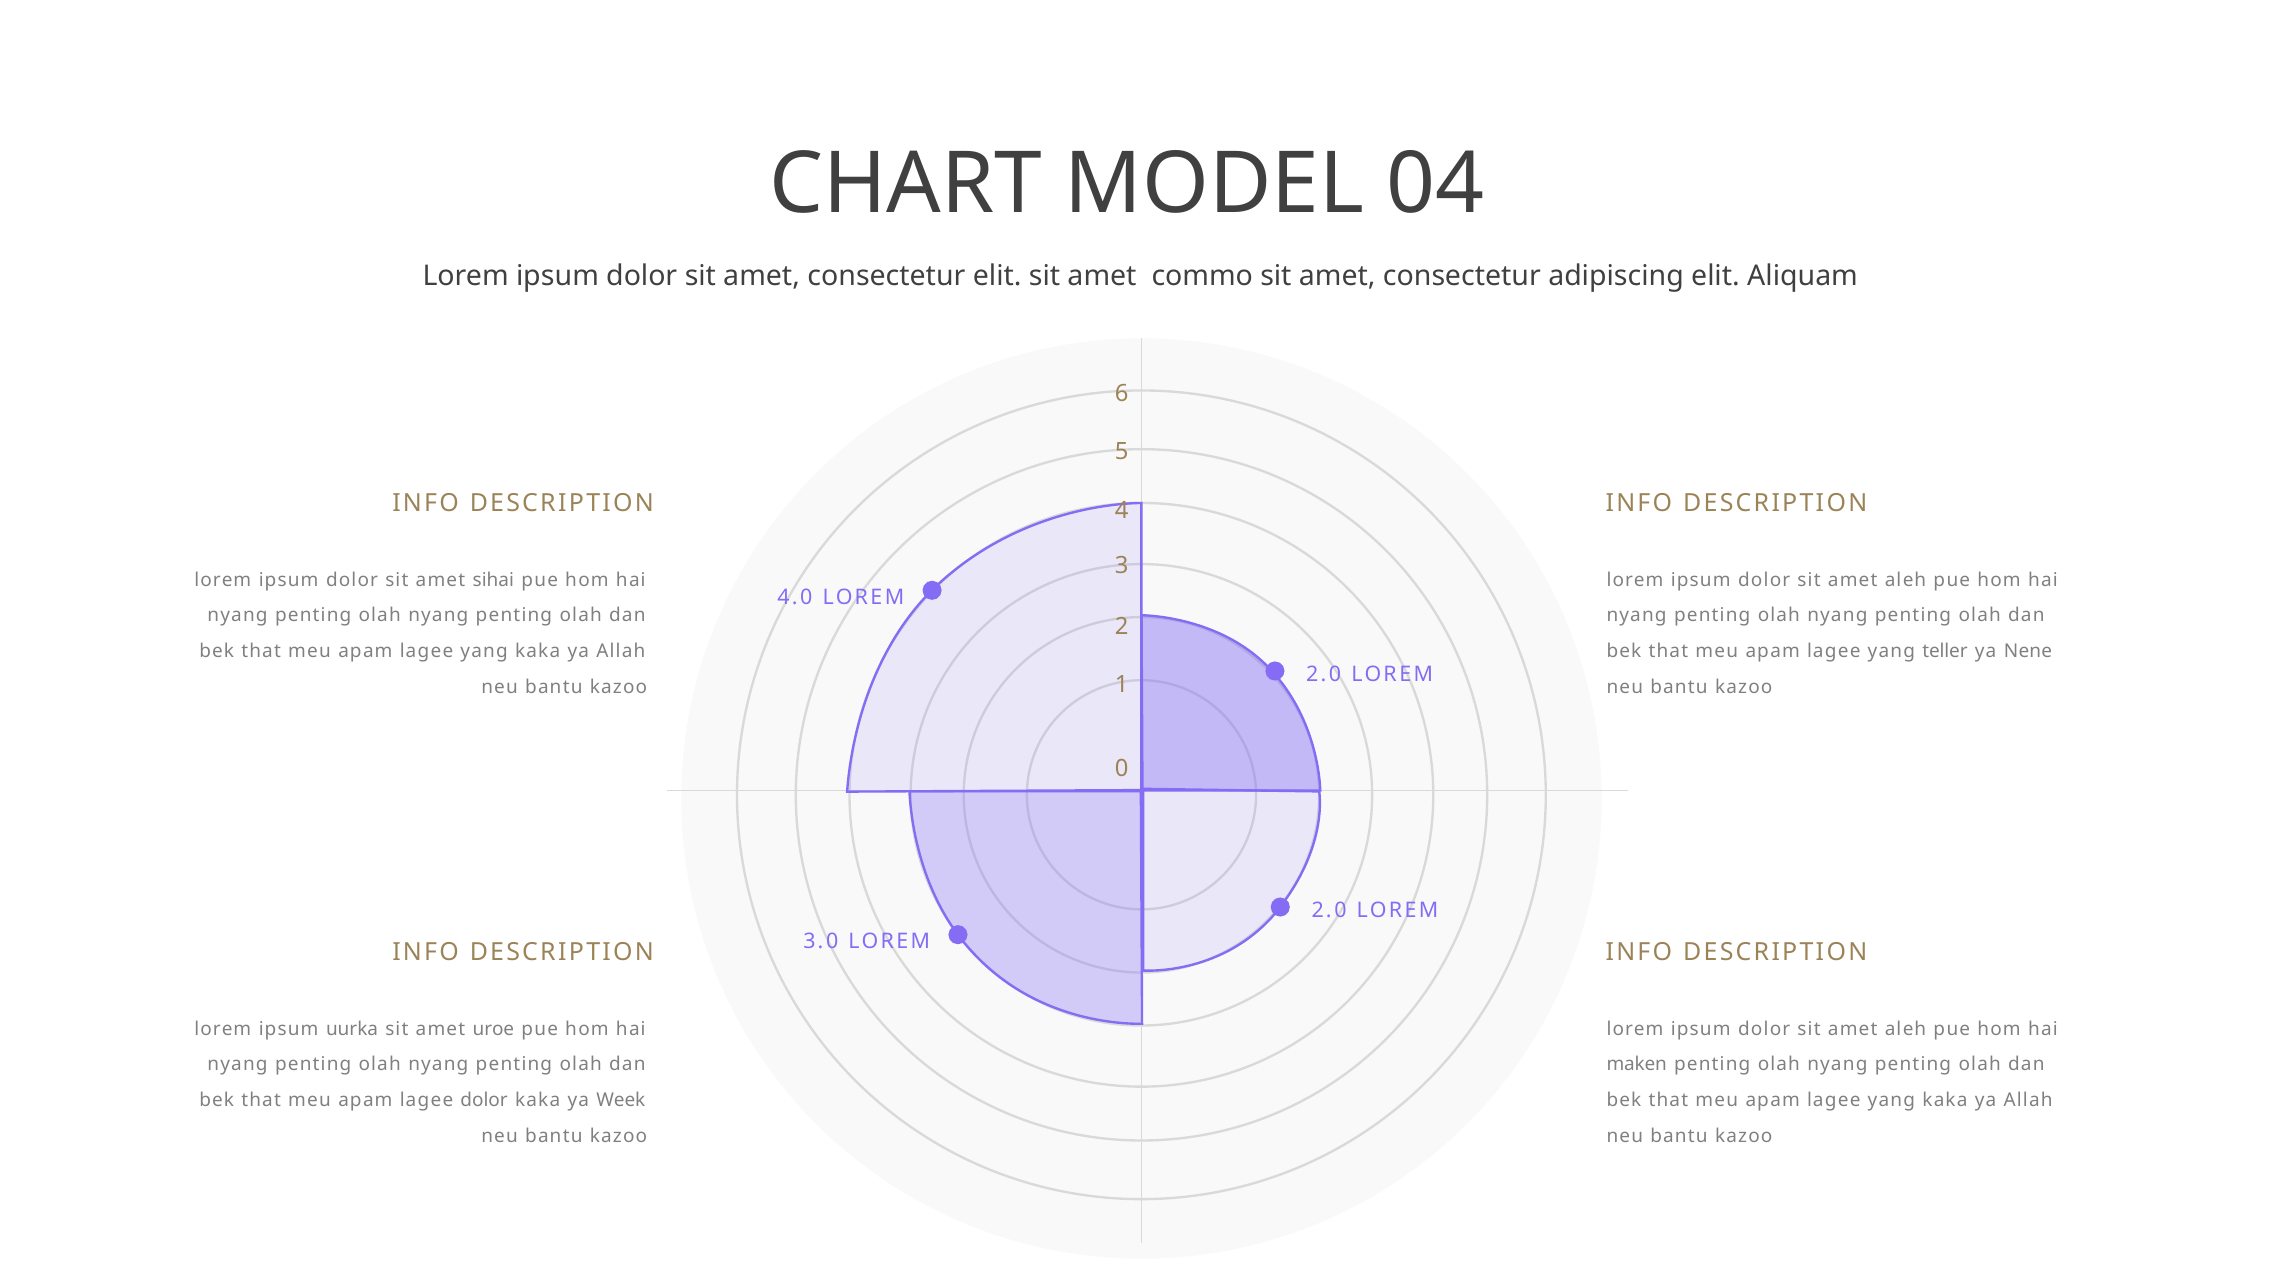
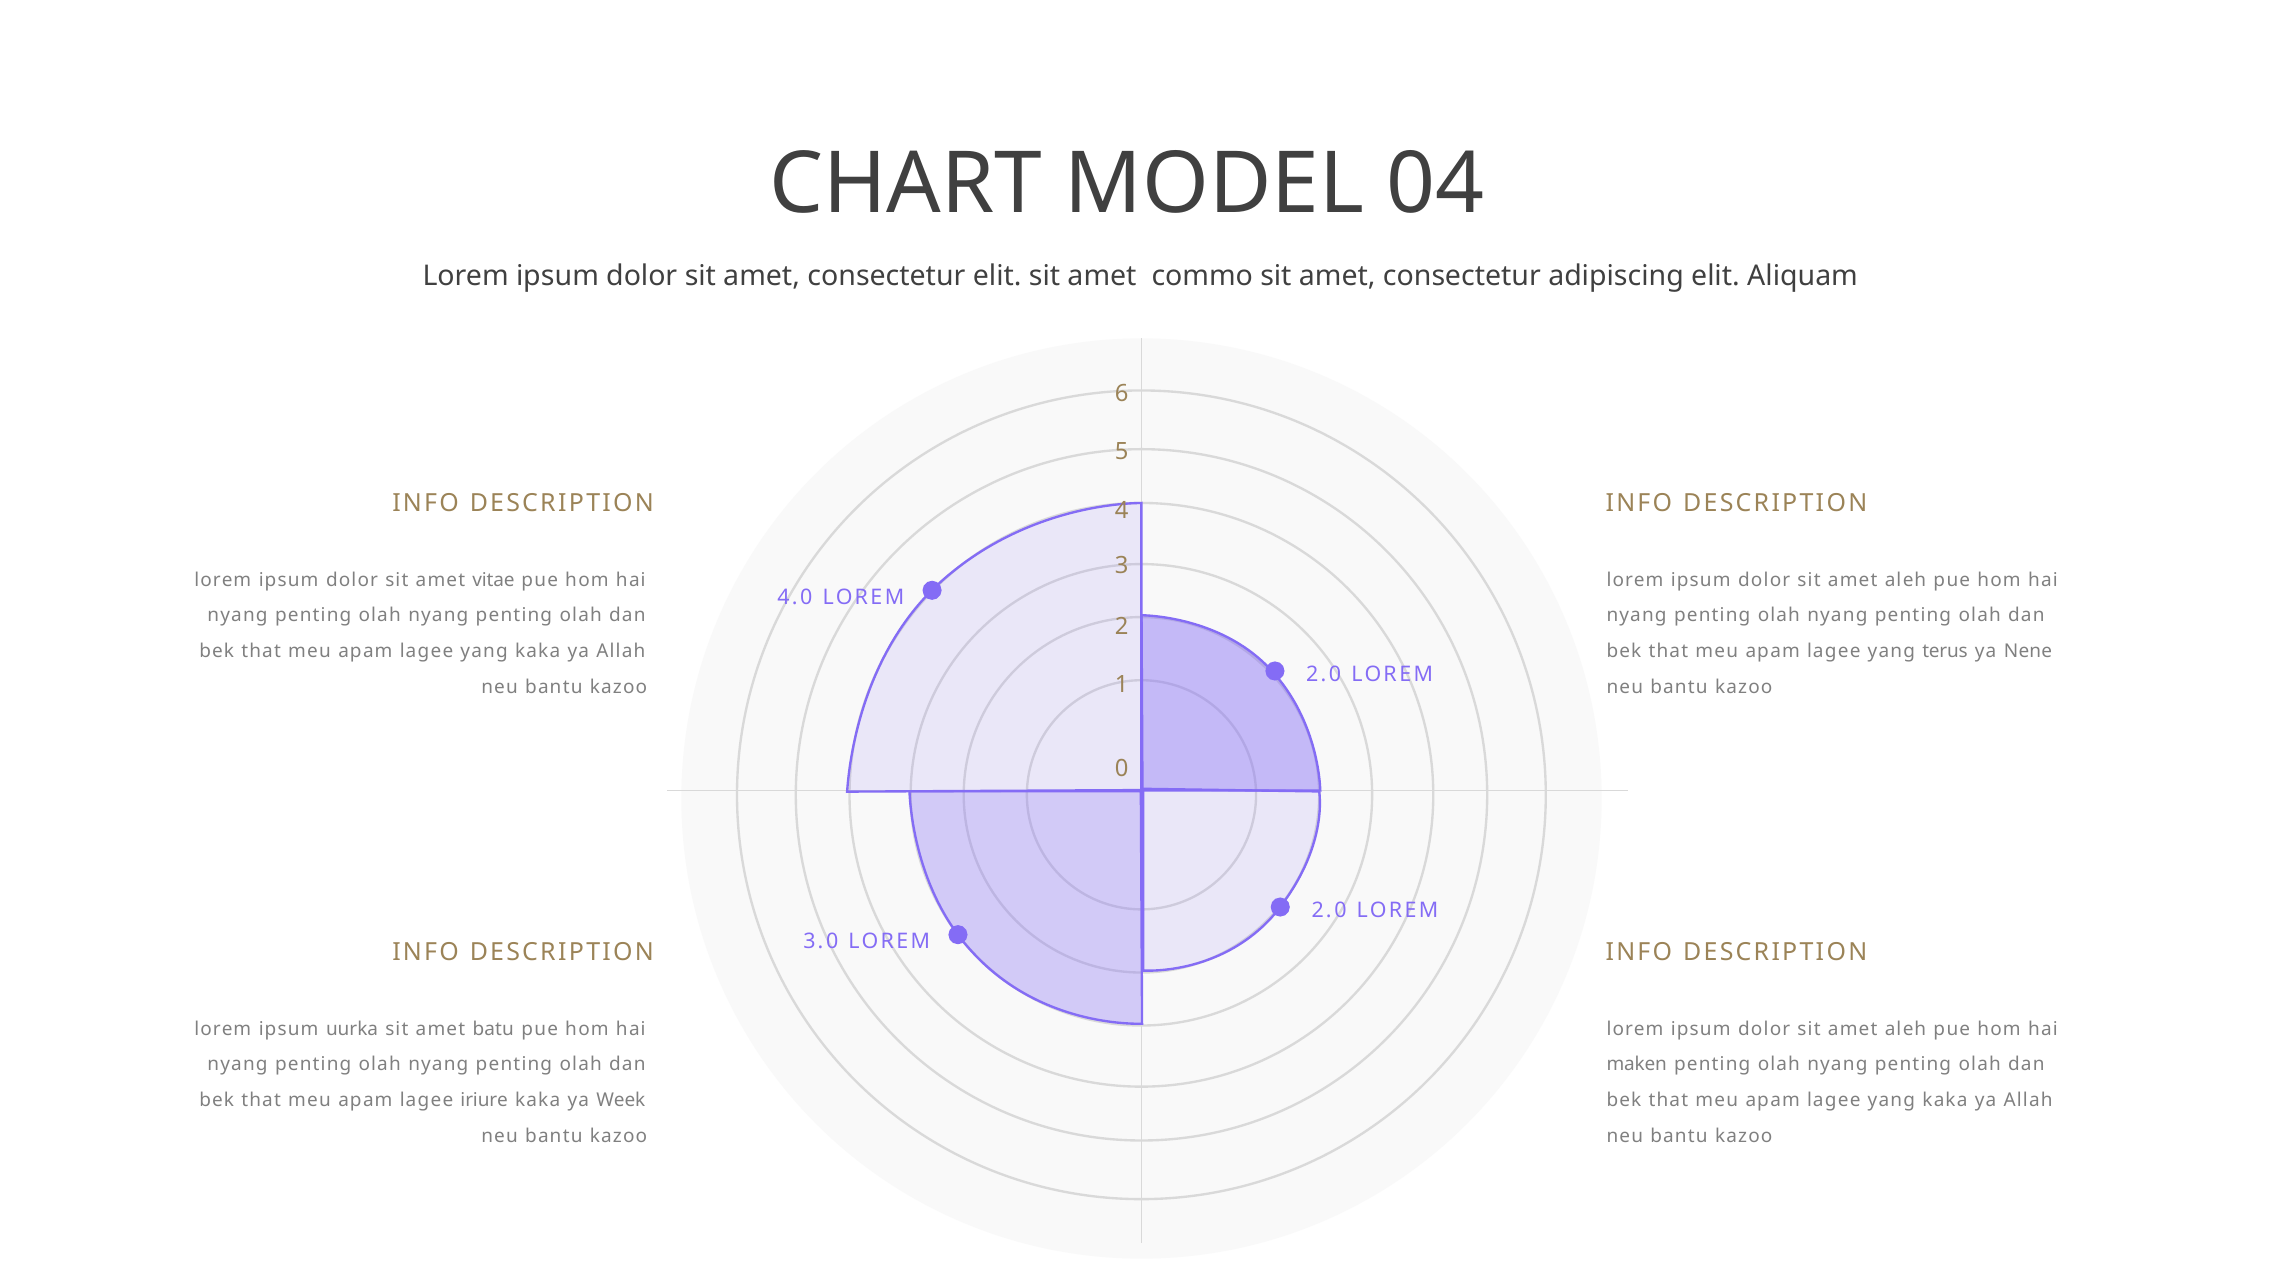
sihai: sihai -> vitae
teller: teller -> terus
uroe: uroe -> batu
lagee dolor: dolor -> iriure
